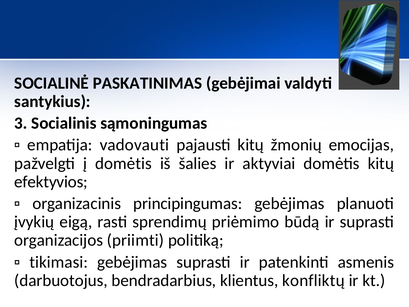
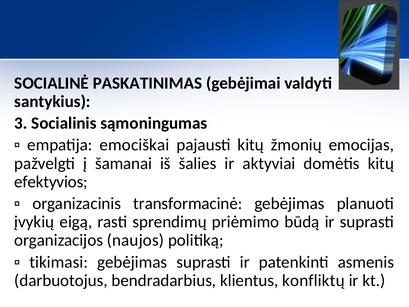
vadovauti: vadovauti -> emociškai
į domėtis: domėtis -> šamanai
principingumas: principingumas -> transformacinė
priimti: priimti -> naujos
